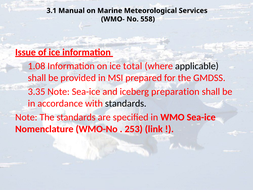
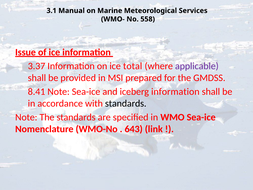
1.08: 1.08 -> 3.37
applicable colour: black -> purple
3.35: 3.35 -> 8.41
iceberg preparation: preparation -> information
253: 253 -> 643
